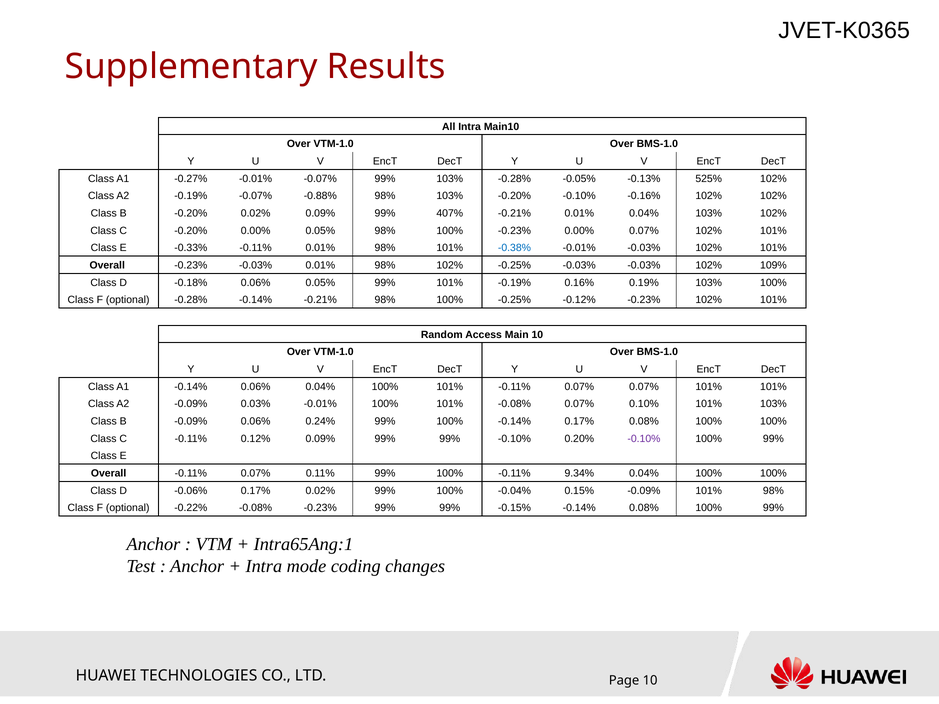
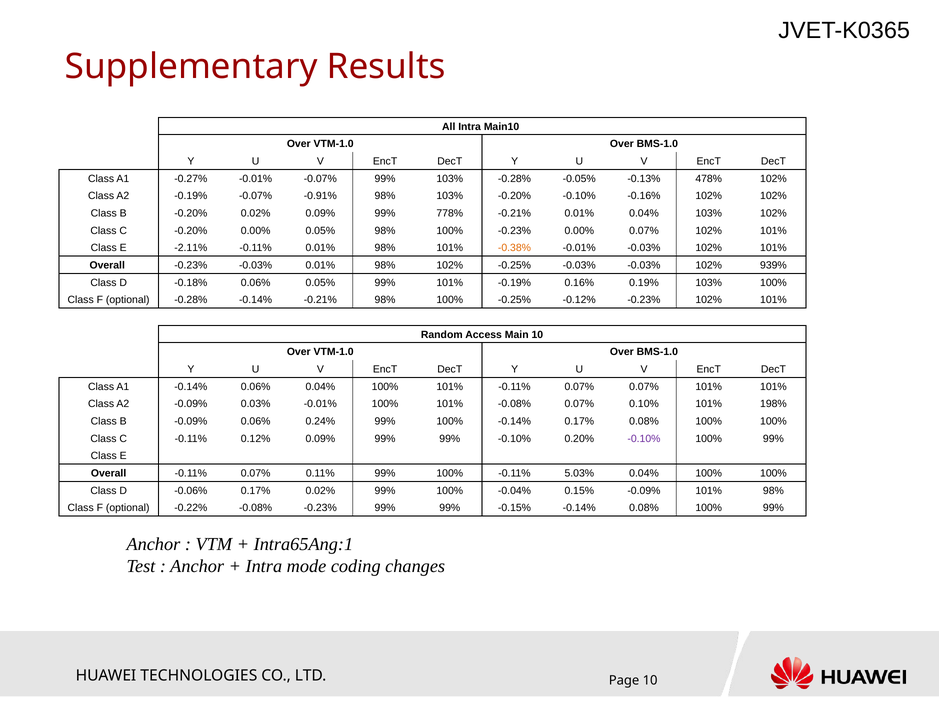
525%: 525% -> 478%
-0.88%: -0.88% -> -0.91%
407%: 407% -> 778%
-0.33%: -0.33% -> -2.11%
-0.38% colour: blue -> orange
109%: 109% -> 939%
101% 103%: 103% -> 198%
9.34%: 9.34% -> 5.03%
